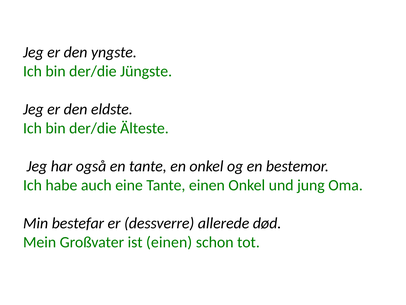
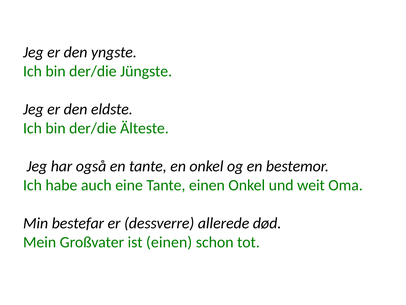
jung: jung -> weit
